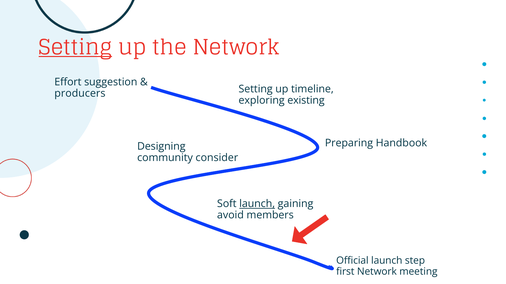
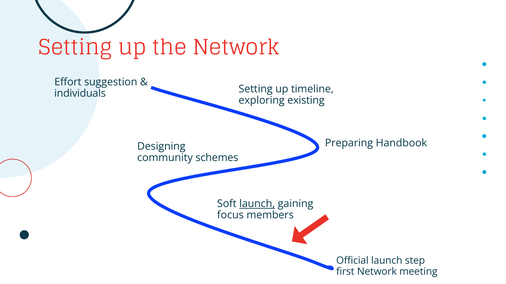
Setting at (75, 48) underline: present -> none
producers: producers -> individuals
consider: consider -> schemes
avoid: avoid -> focus
